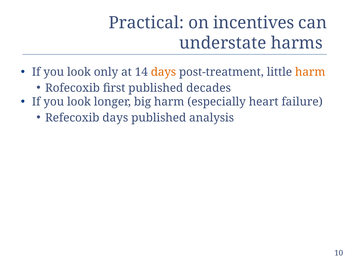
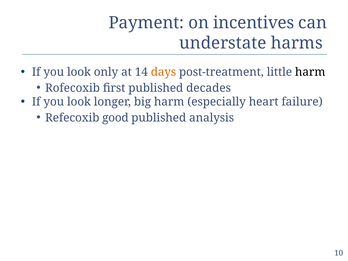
Practical: Practical -> Payment
harm at (310, 72) colour: orange -> black
Refecoxib days: days -> good
